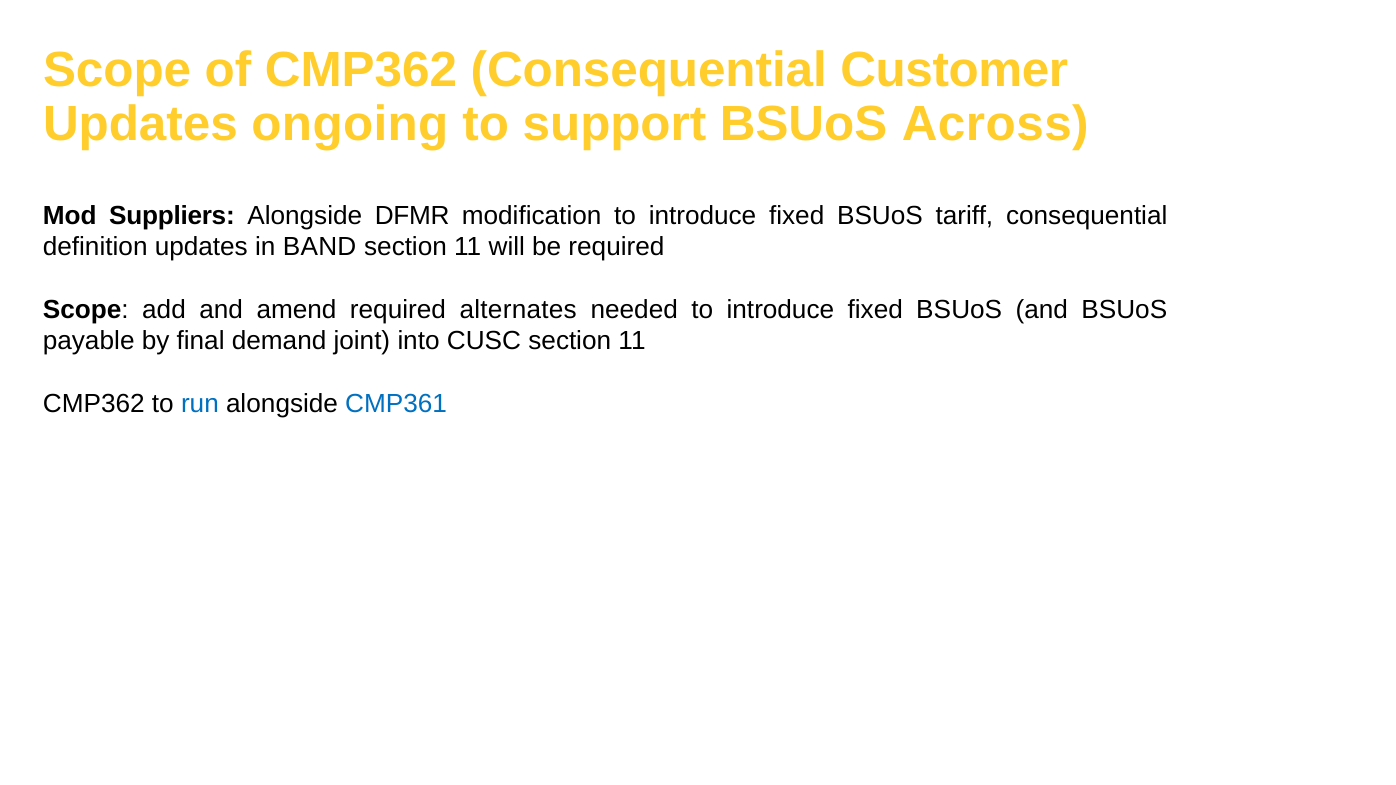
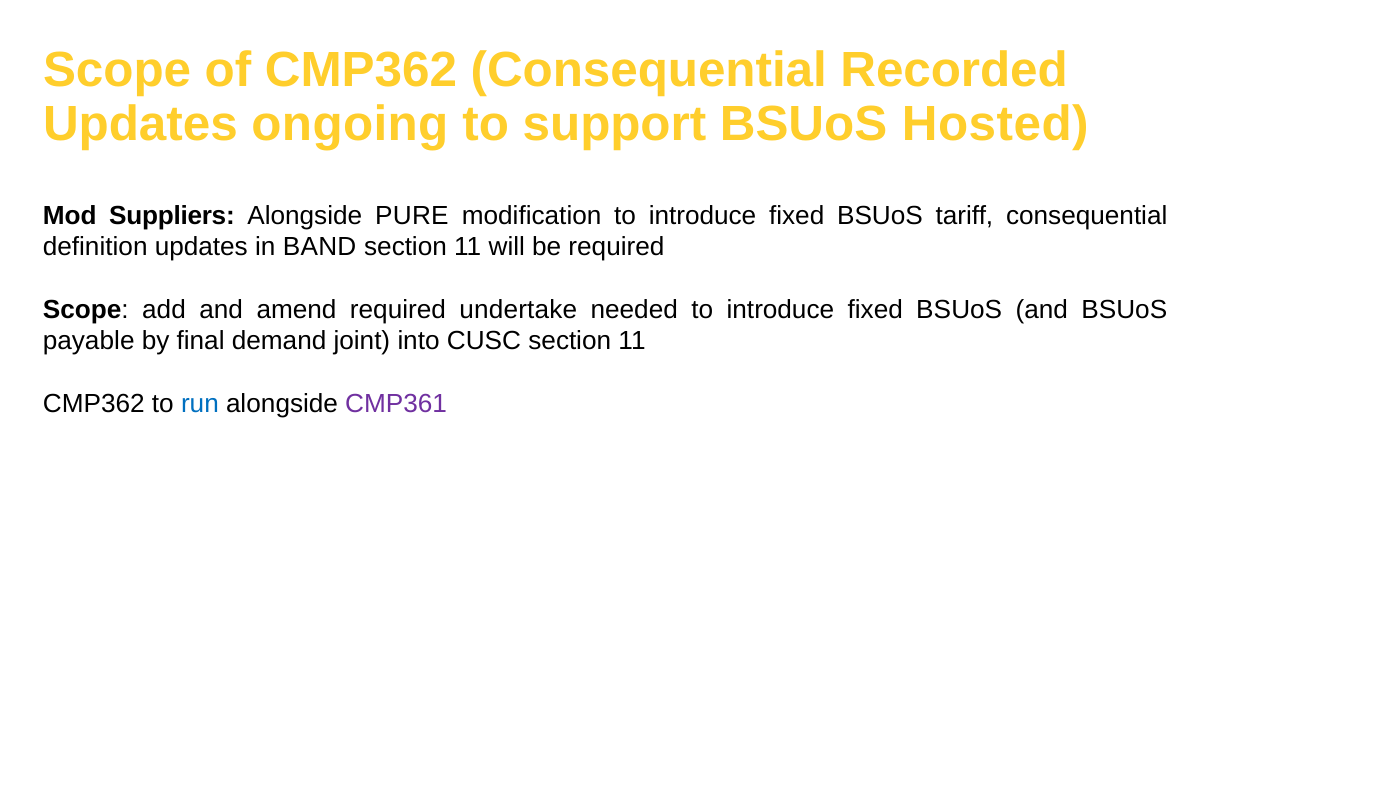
Customer: Customer -> Recorded
Across: Across -> Hosted
DFMR: DFMR -> PURE
alternates: alternates -> undertake
CMP361 colour: blue -> purple
